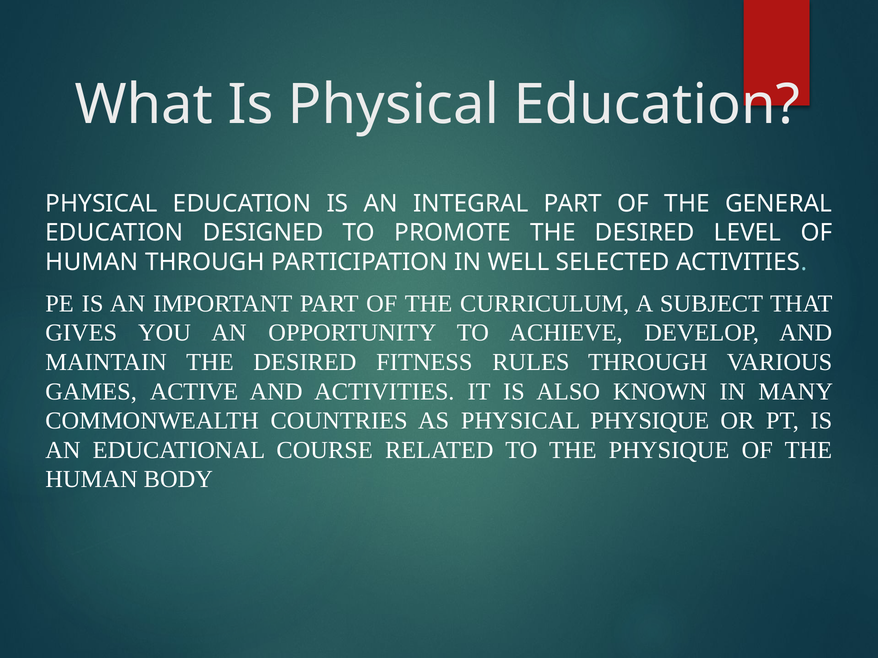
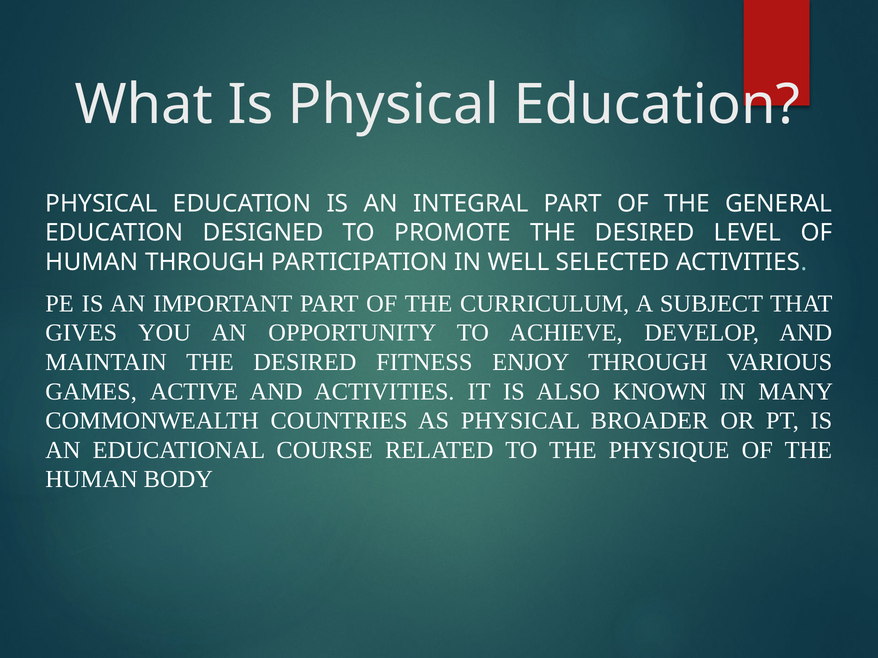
RULES: RULES -> ENJOY
PHYSICAL PHYSIQUE: PHYSIQUE -> BROADER
